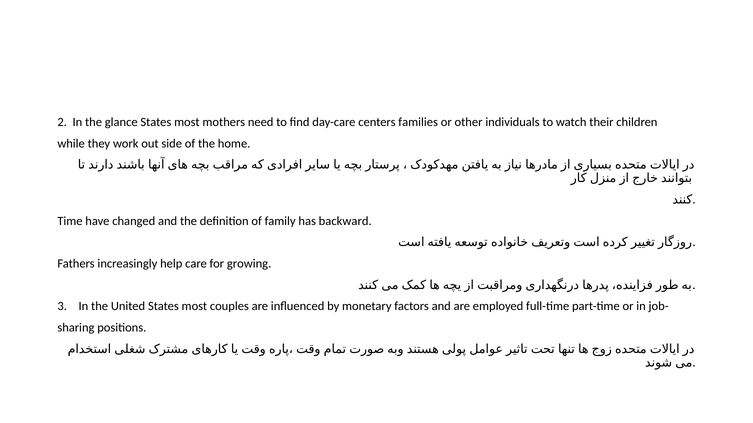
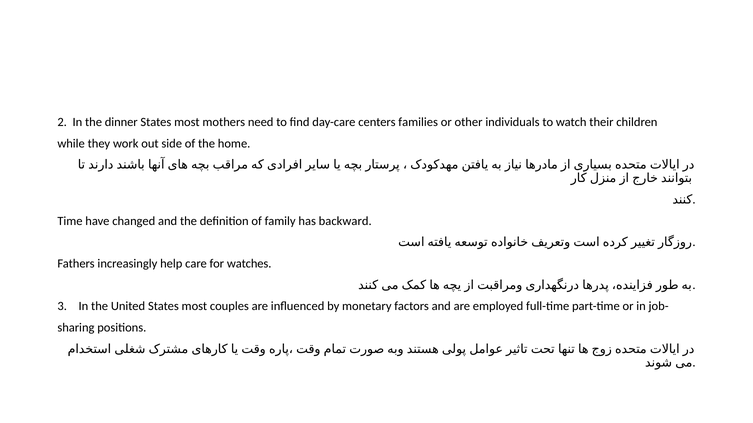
glance: glance -> dinner
growing: growing -> watches
